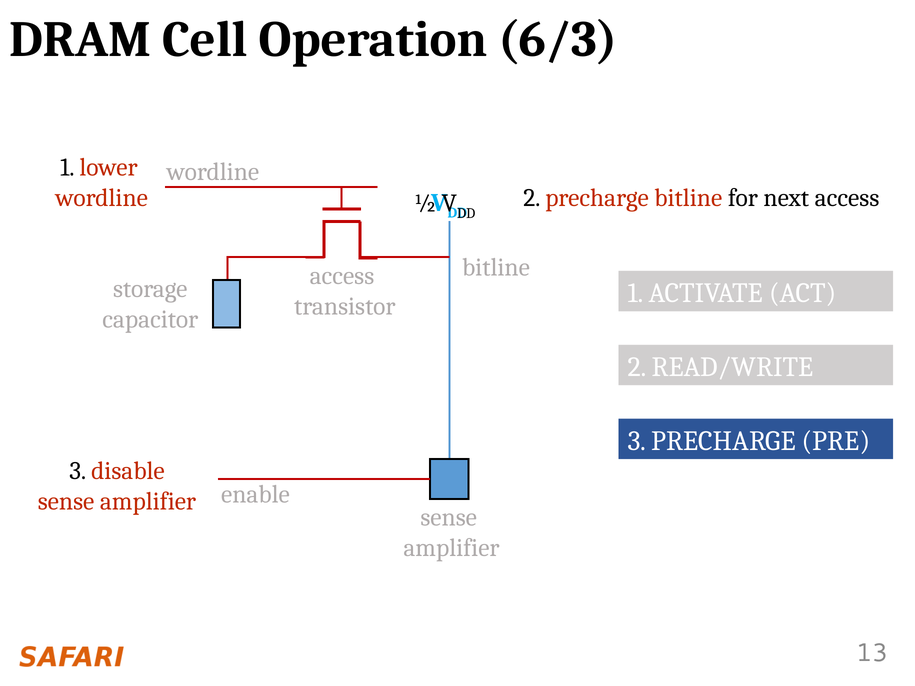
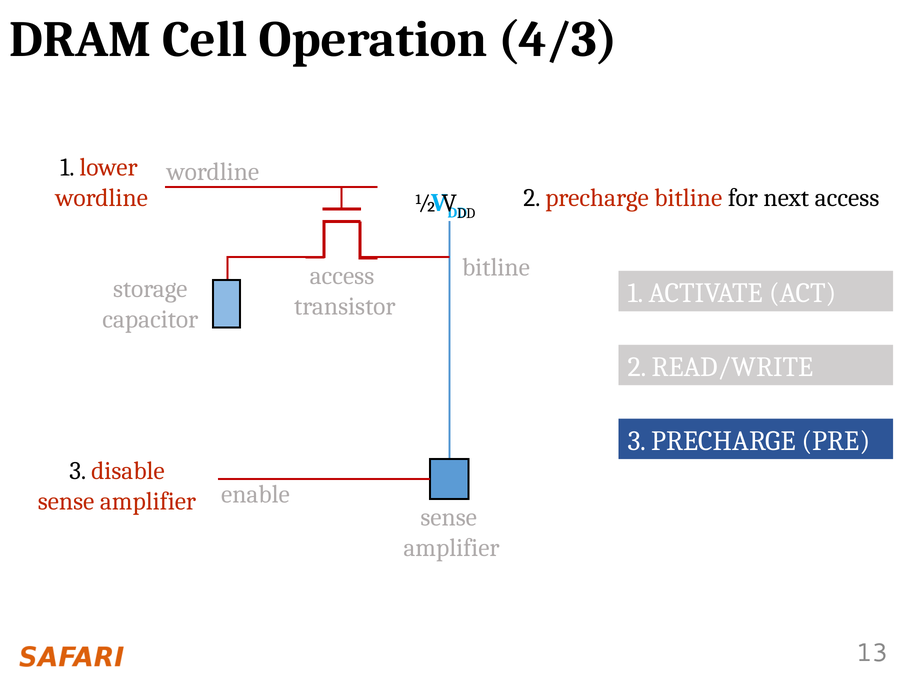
6/3: 6/3 -> 4/3
